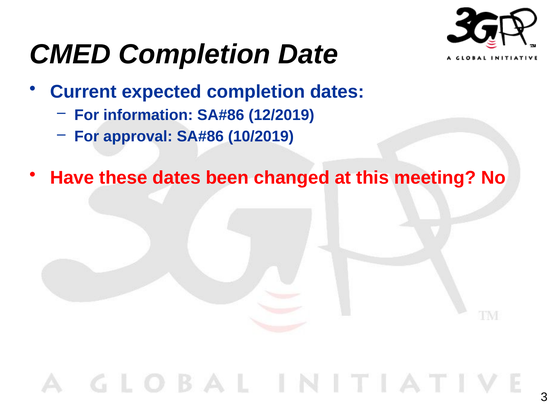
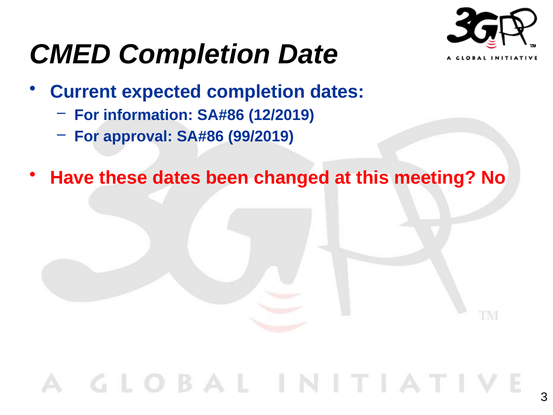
10/2019: 10/2019 -> 99/2019
